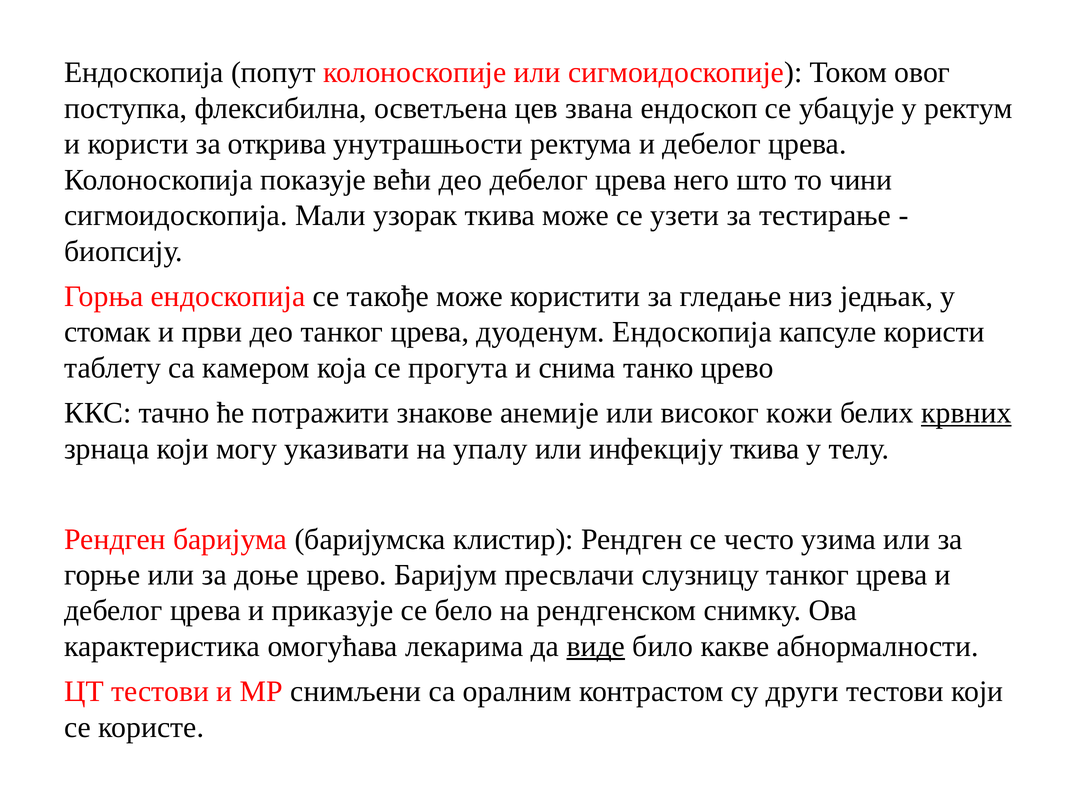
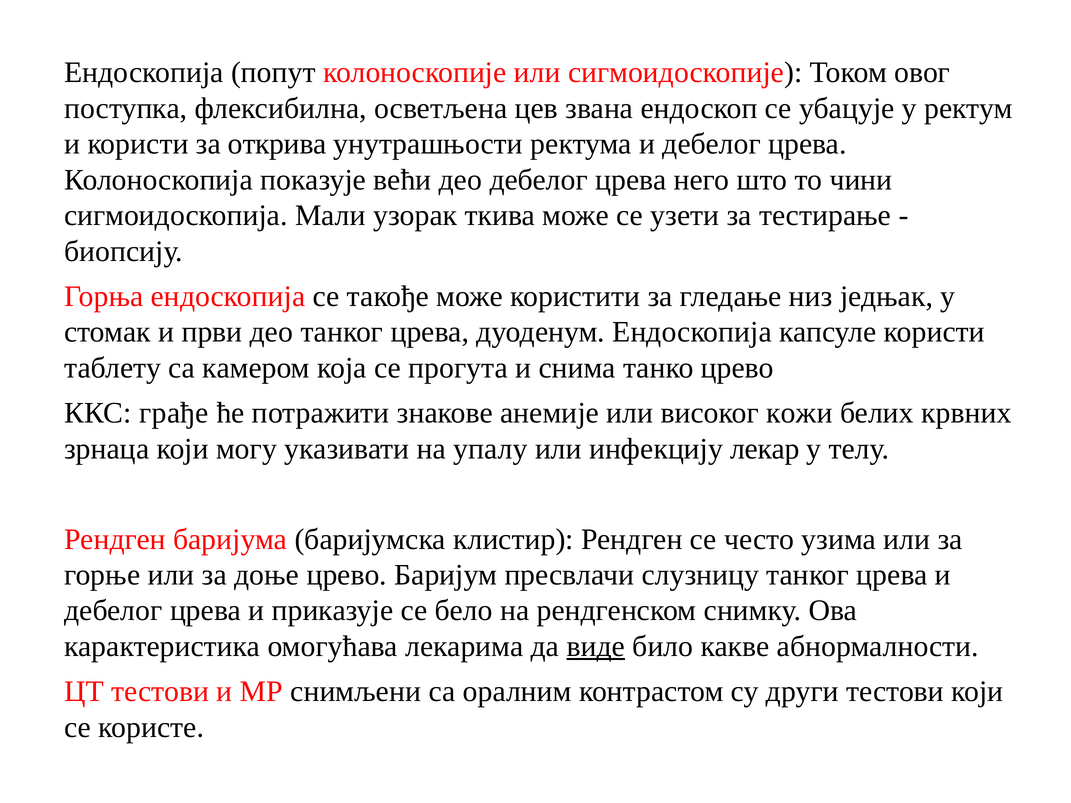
тачно: тачно -> грађе
крвних underline: present -> none
инфекцију ткива: ткива -> лекар
